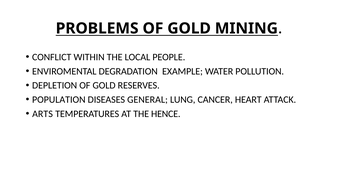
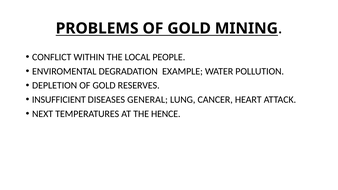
POPULATION: POPULATION -> INSUFFICIENT
ARTS: ARTS -> NEXT
